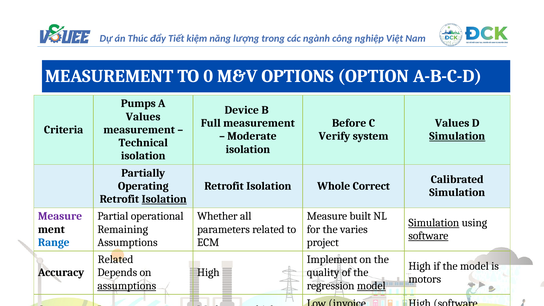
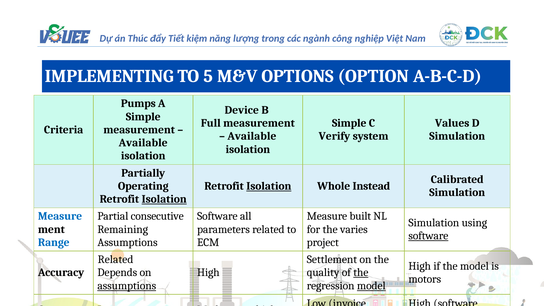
MEASUREMENT at (109, 76): MEASUREMENT -> IMPLEMENTING
0: 0 -> 5
Values at (143, 117): Values -> Simple
Before at (349, 123): Before -> Simple
Moderate at (252, 136): Moderate -> Available
Simulation at (457, 136) underline: present -> none
Technical at (143, 143): Technical -> Available
Isolation at (269, 186) underline: none -> present
Correct: Correct -> Instead
Measure at (60, 216) colour: purple -> blue
operational: operational -> consecutive
Whether at (217, 216): Whether -> Software
Simulation at (434, 223) underline: present -> none
Implement: Implement -> Settlement
the at (361, 273) underline: none -> present
